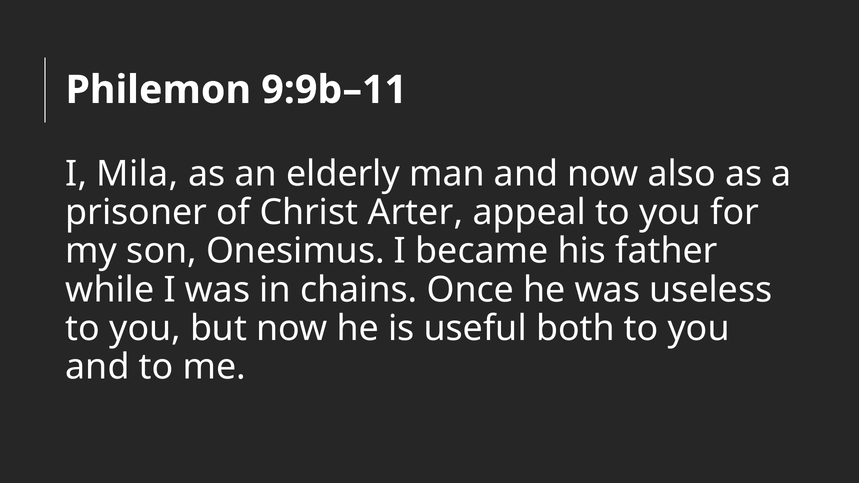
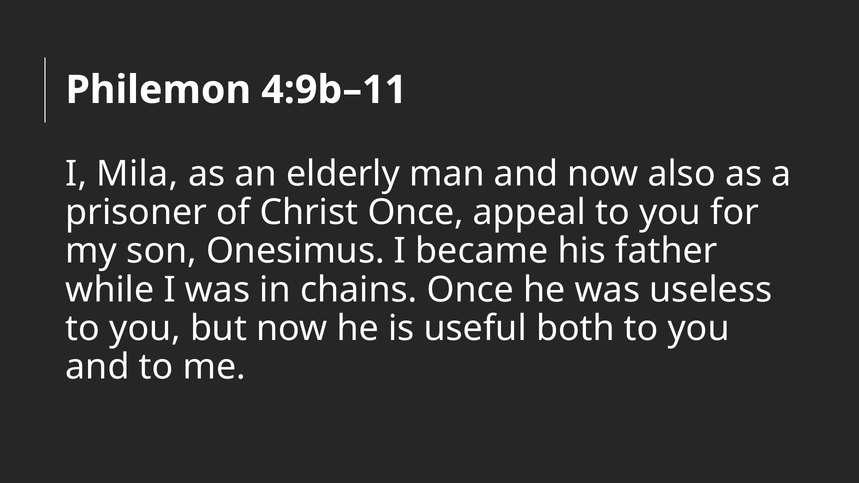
9:9b–11: 9:9b–11 -> 4:9b–11
Christ Arter: Arter -> Once
